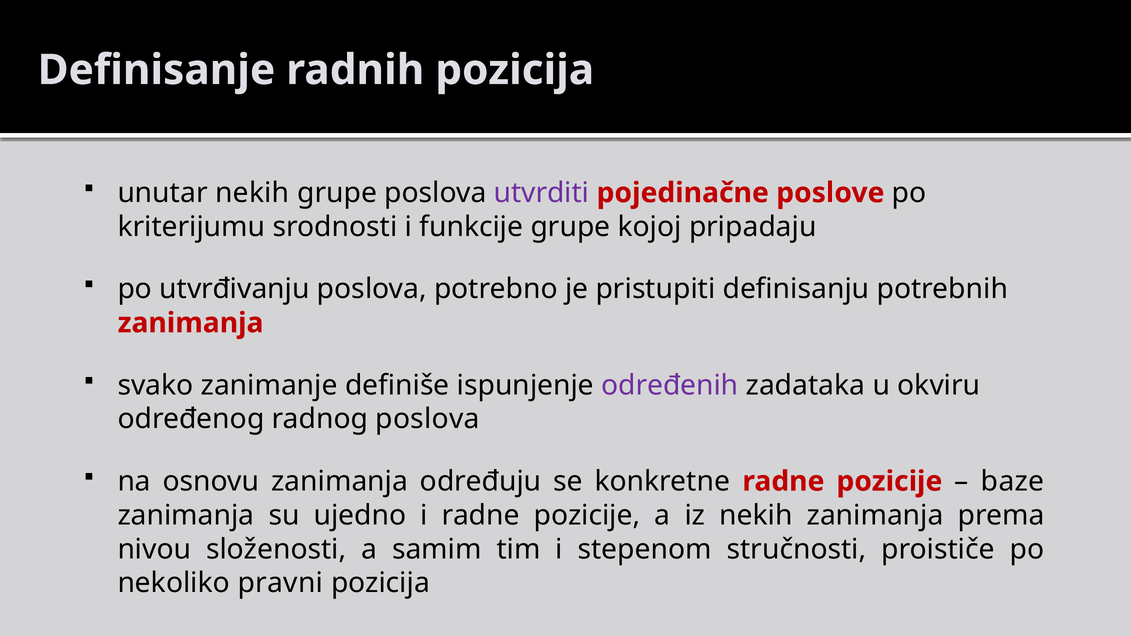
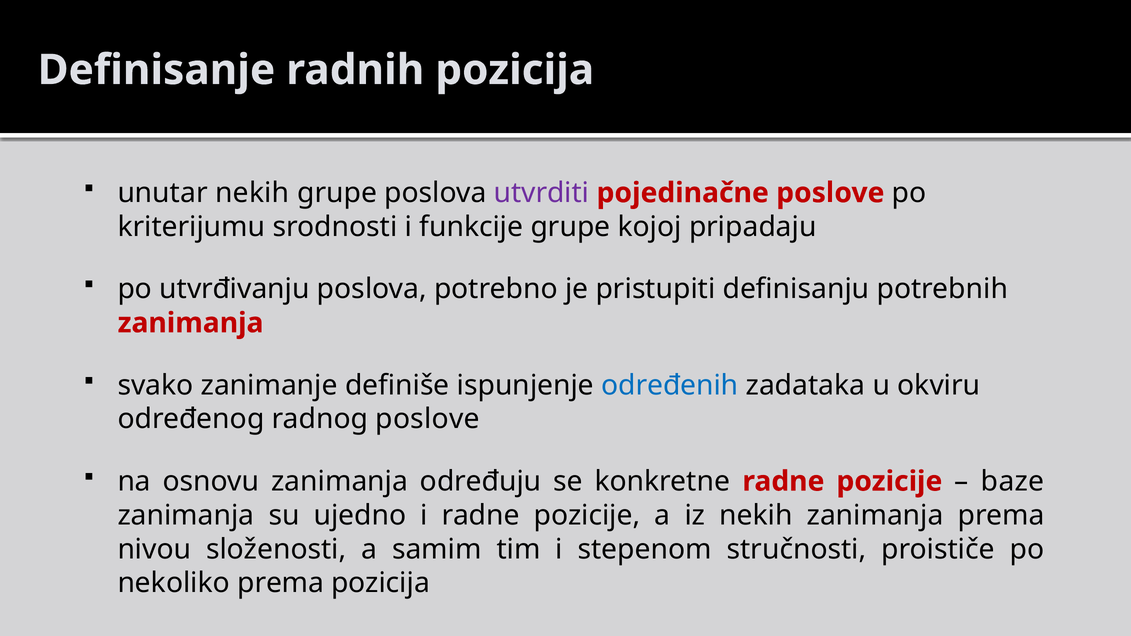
određenih colour: purple -> blue
radnog poslova: poslova -> poslove
nekoliko pravni: pravni -> prema
